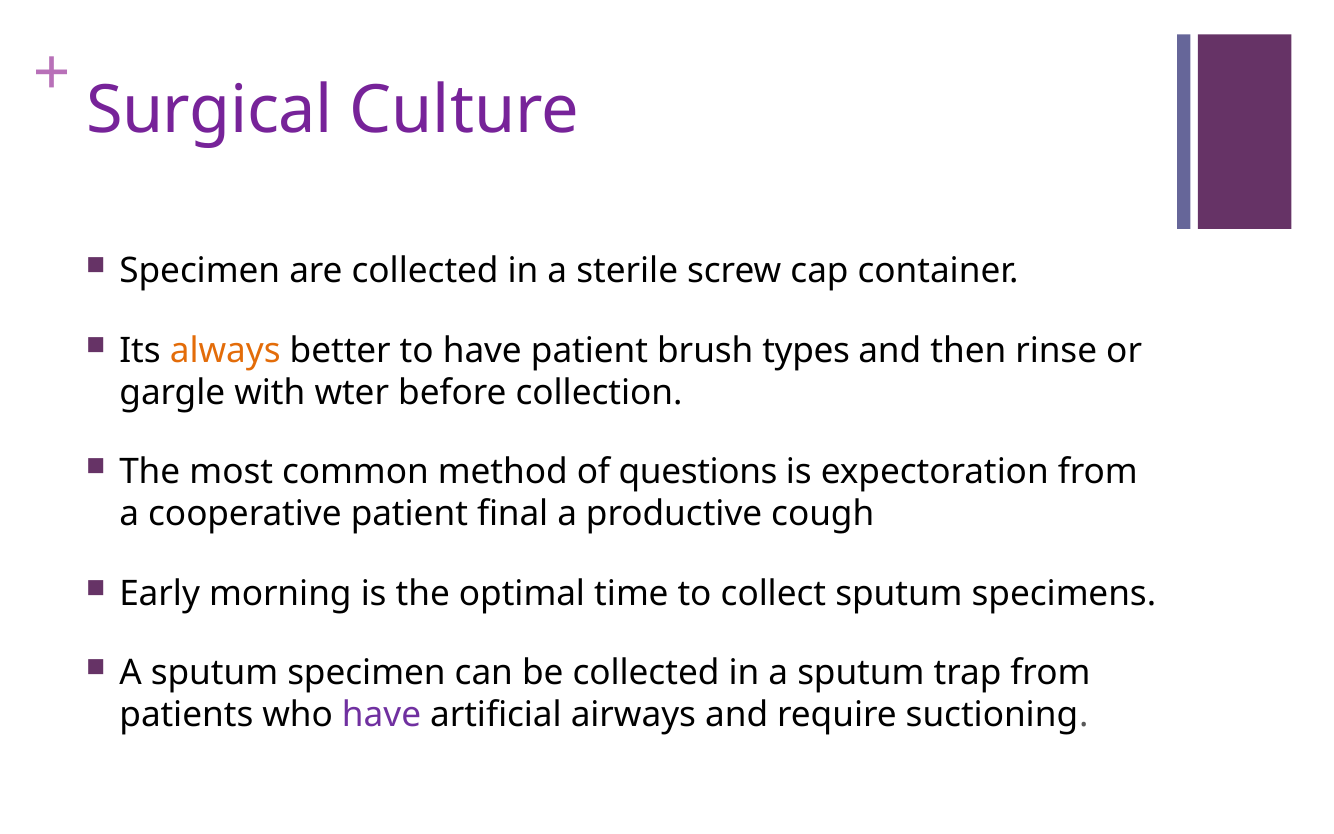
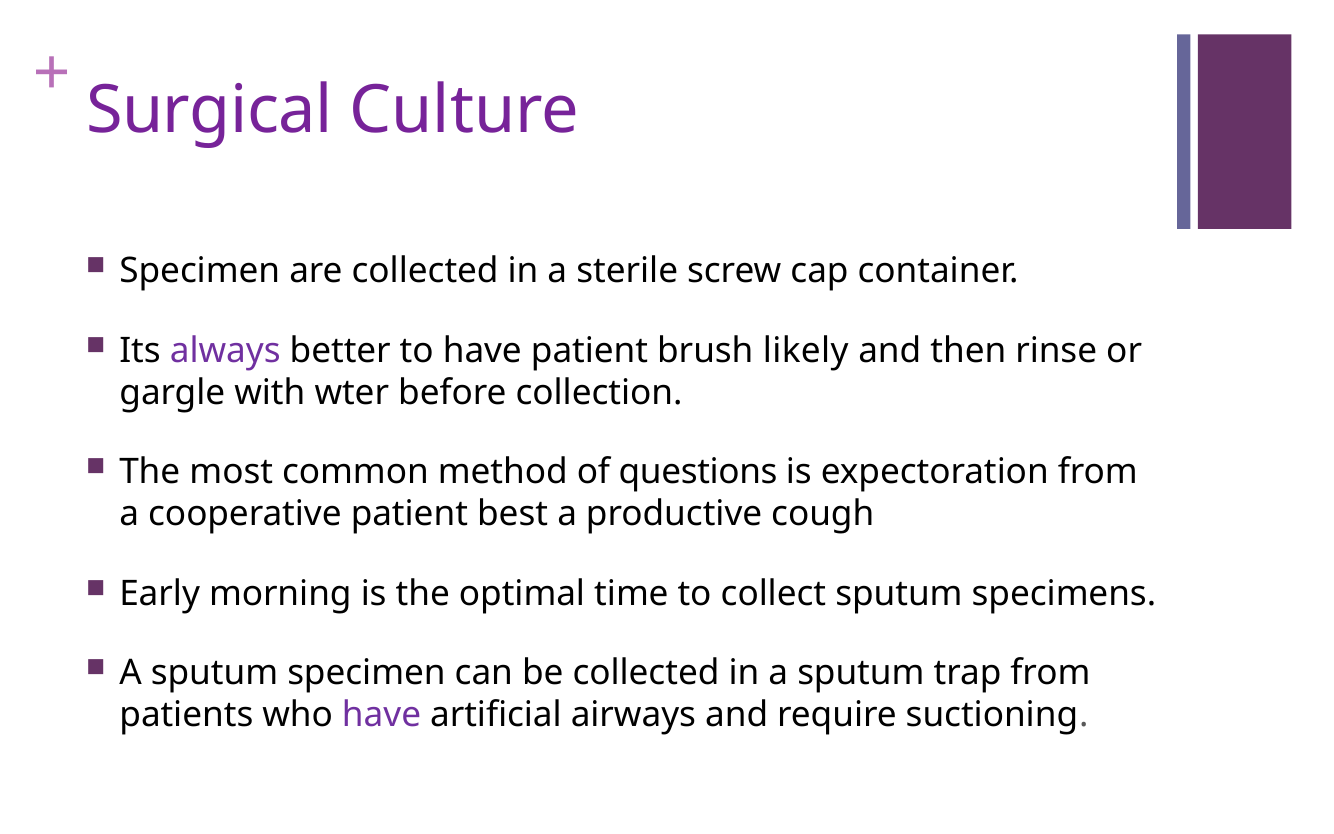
always colour: orange -> purple
types: types -> likely
final: final -> best
